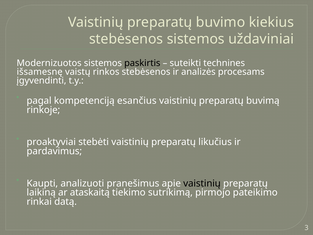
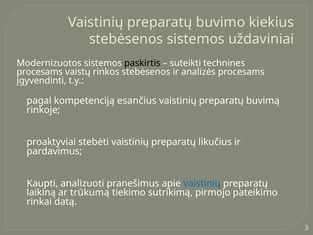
išsamesnę at (40, 72): išsamesnę -> procesams
vaistinių at (202, 183) colour: black -> blue
ataskaitą: ataskaitą -> trūkumą
